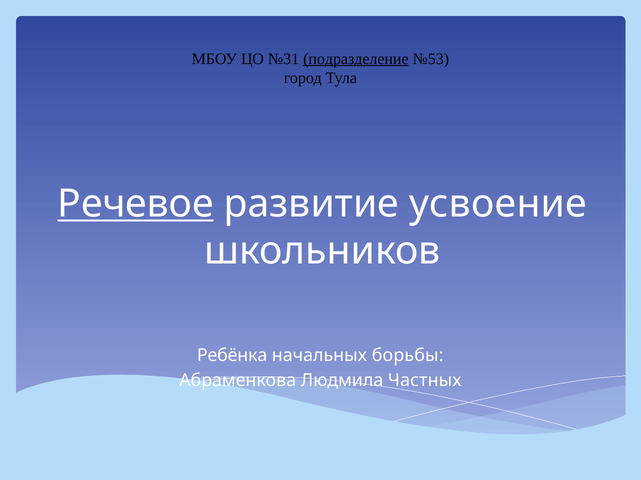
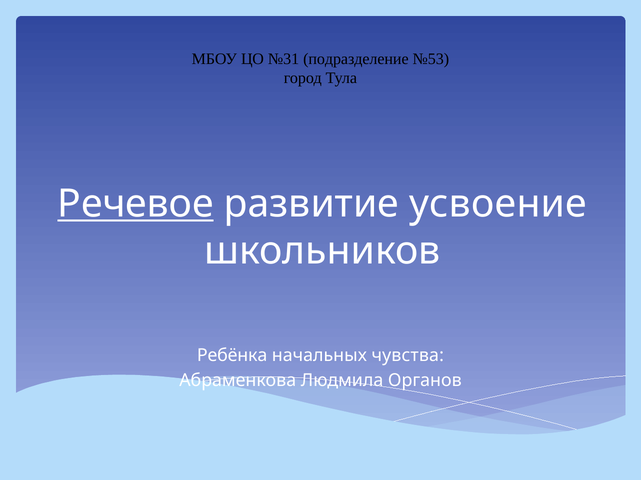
подразделение underline: present -> none
борьбы: борьбы -> чувства
Частных: Частных -> Органов
